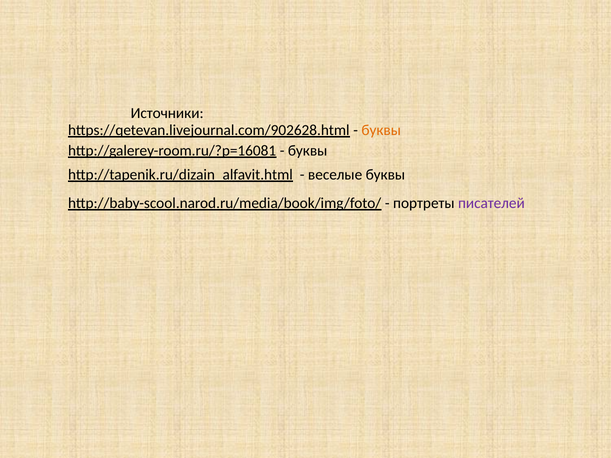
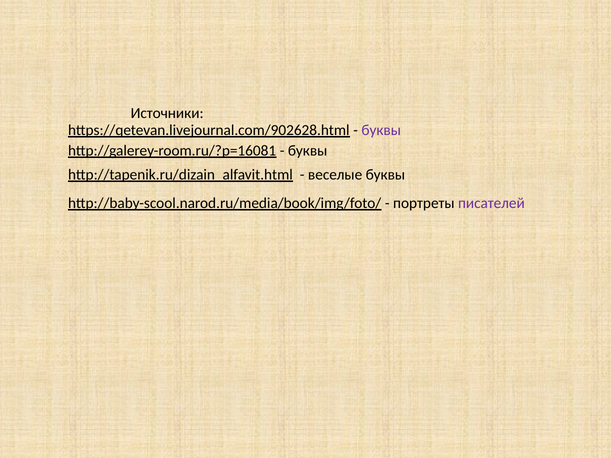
буквы at (381, 130) colour: orange -> purple
